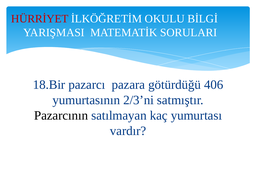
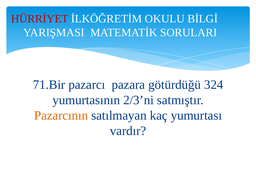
18.Bir: 18.Bir -> 71.Bir
406: 406 -> 324
Pazarcının colour: black -> orange
